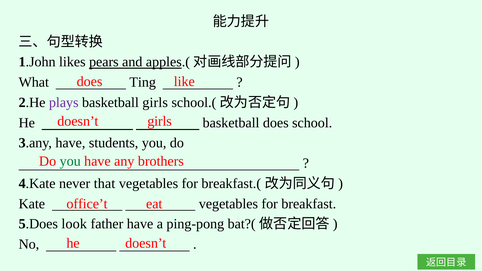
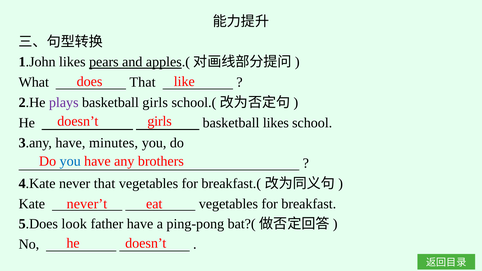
What Ting: Ting -> That
basketball does: does -> likes
students: students -> minutes
you at (70, 161) colour: green -> blue
office’t: office’t -> never’t
